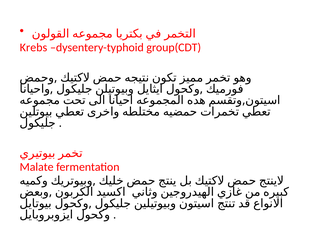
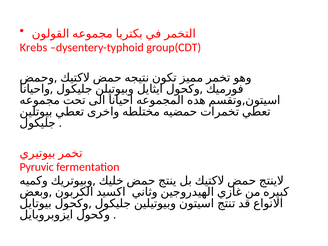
Malate: Malate -> Pyruvic
